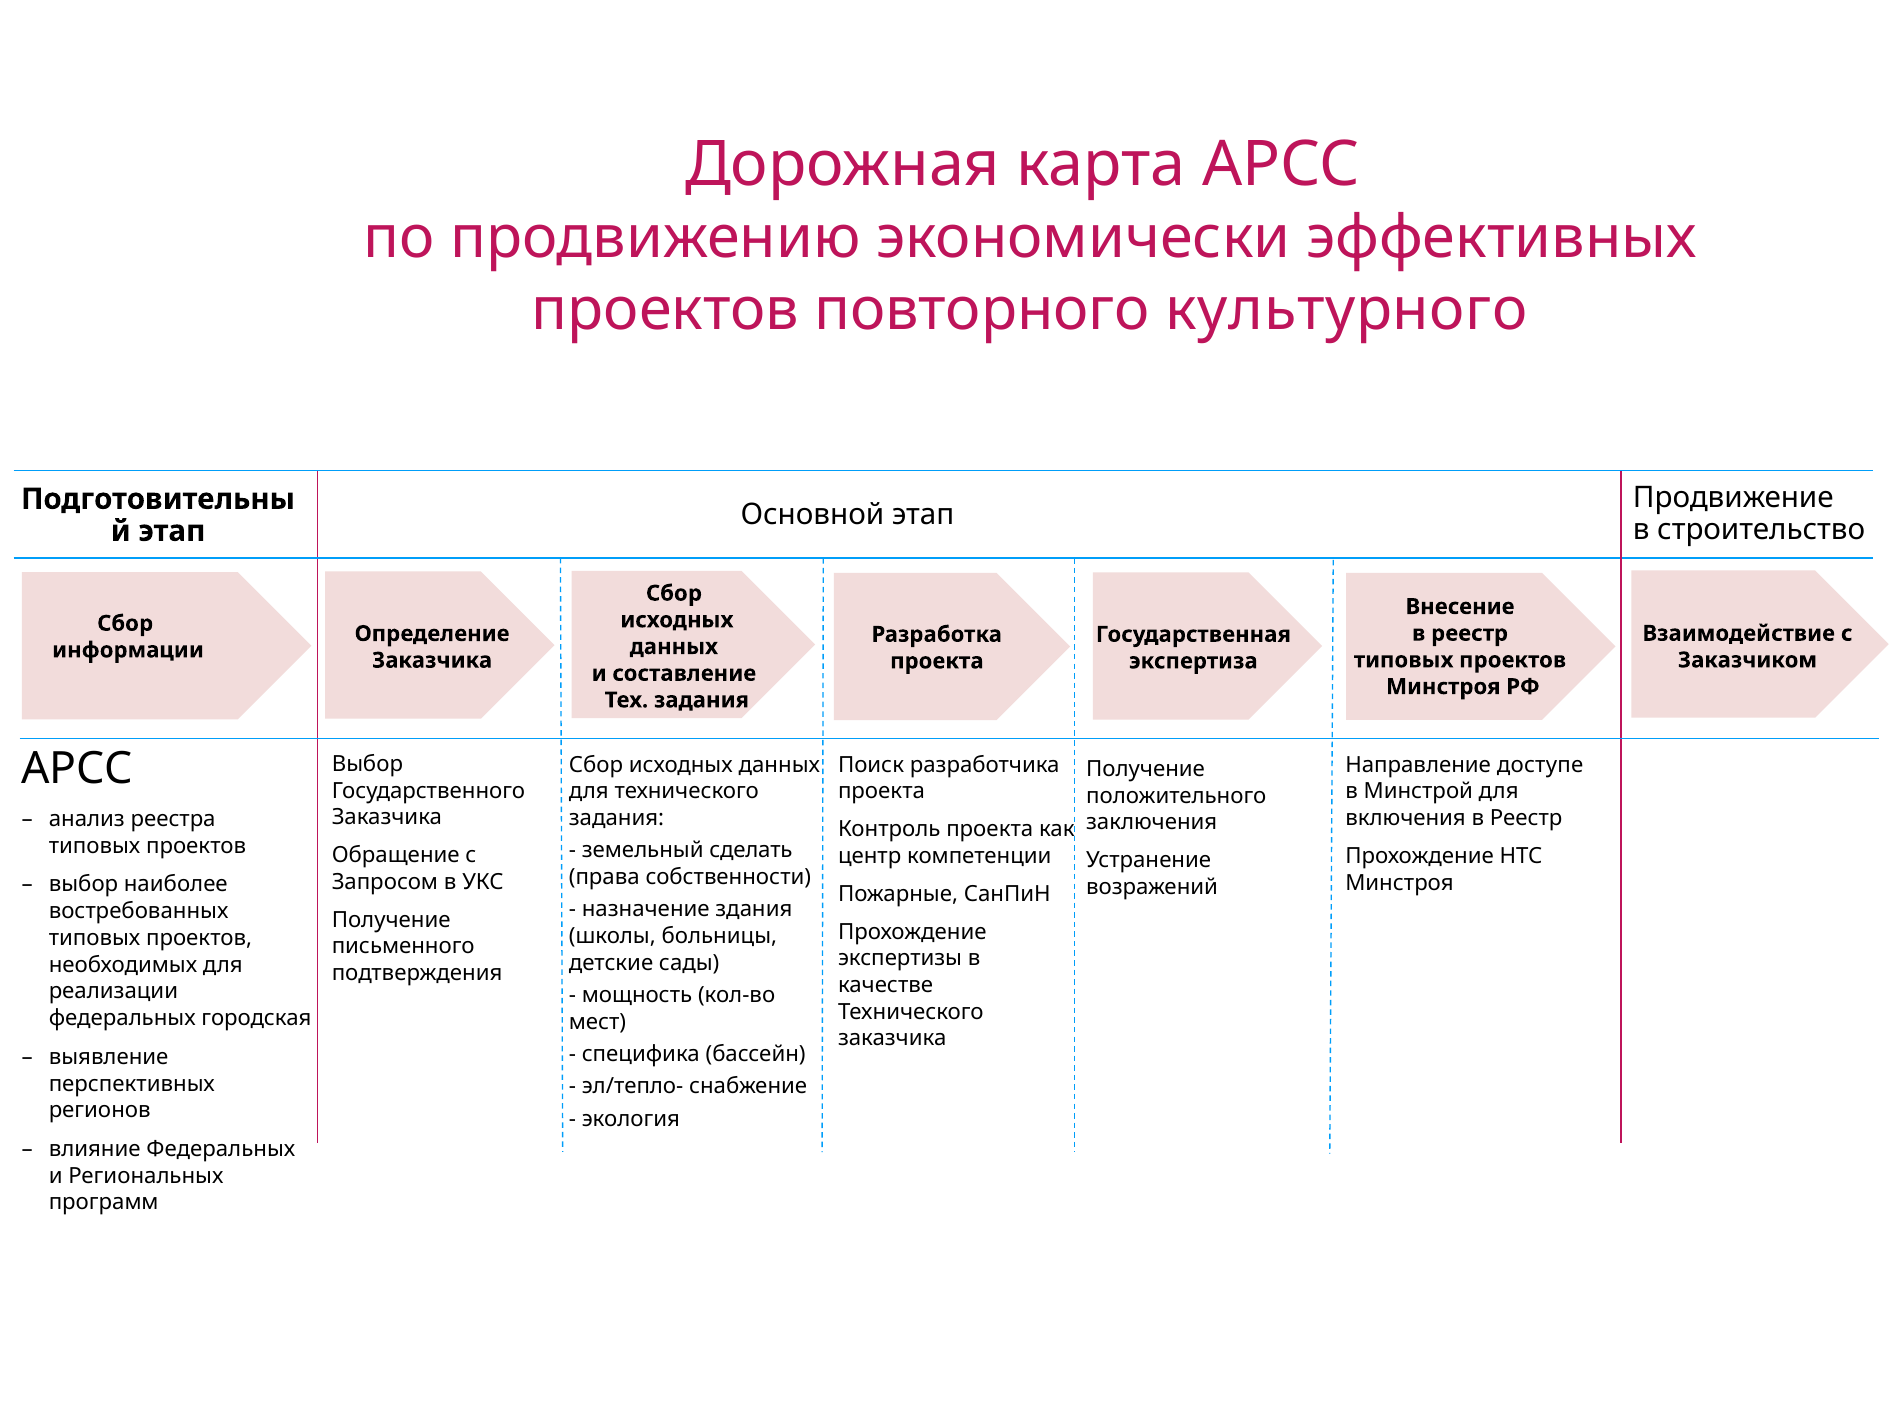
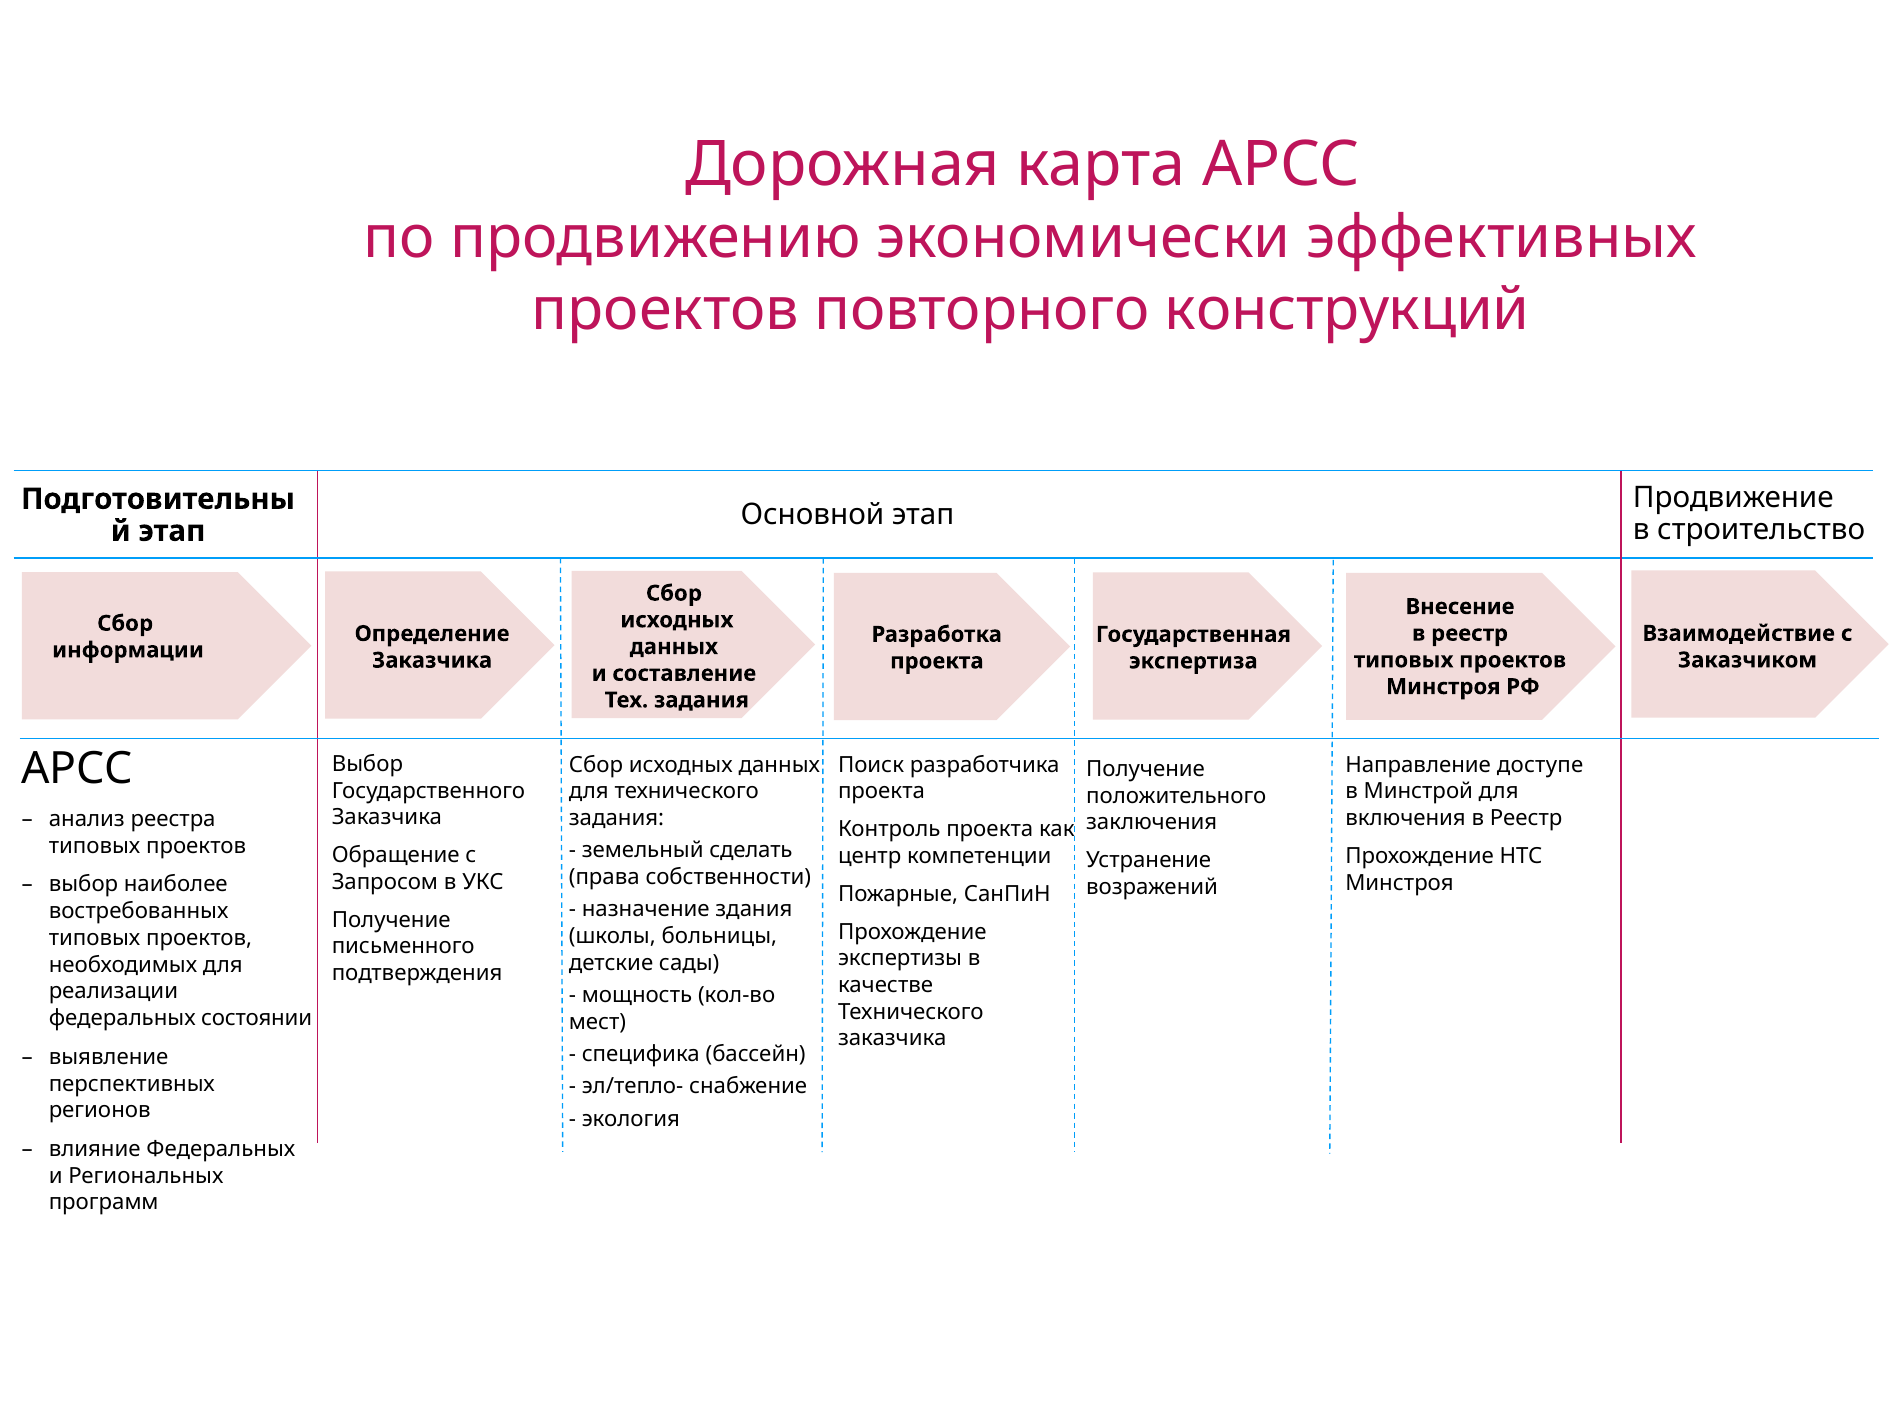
культурного: культурного -> конструкций
городская: городская -> состоянии
